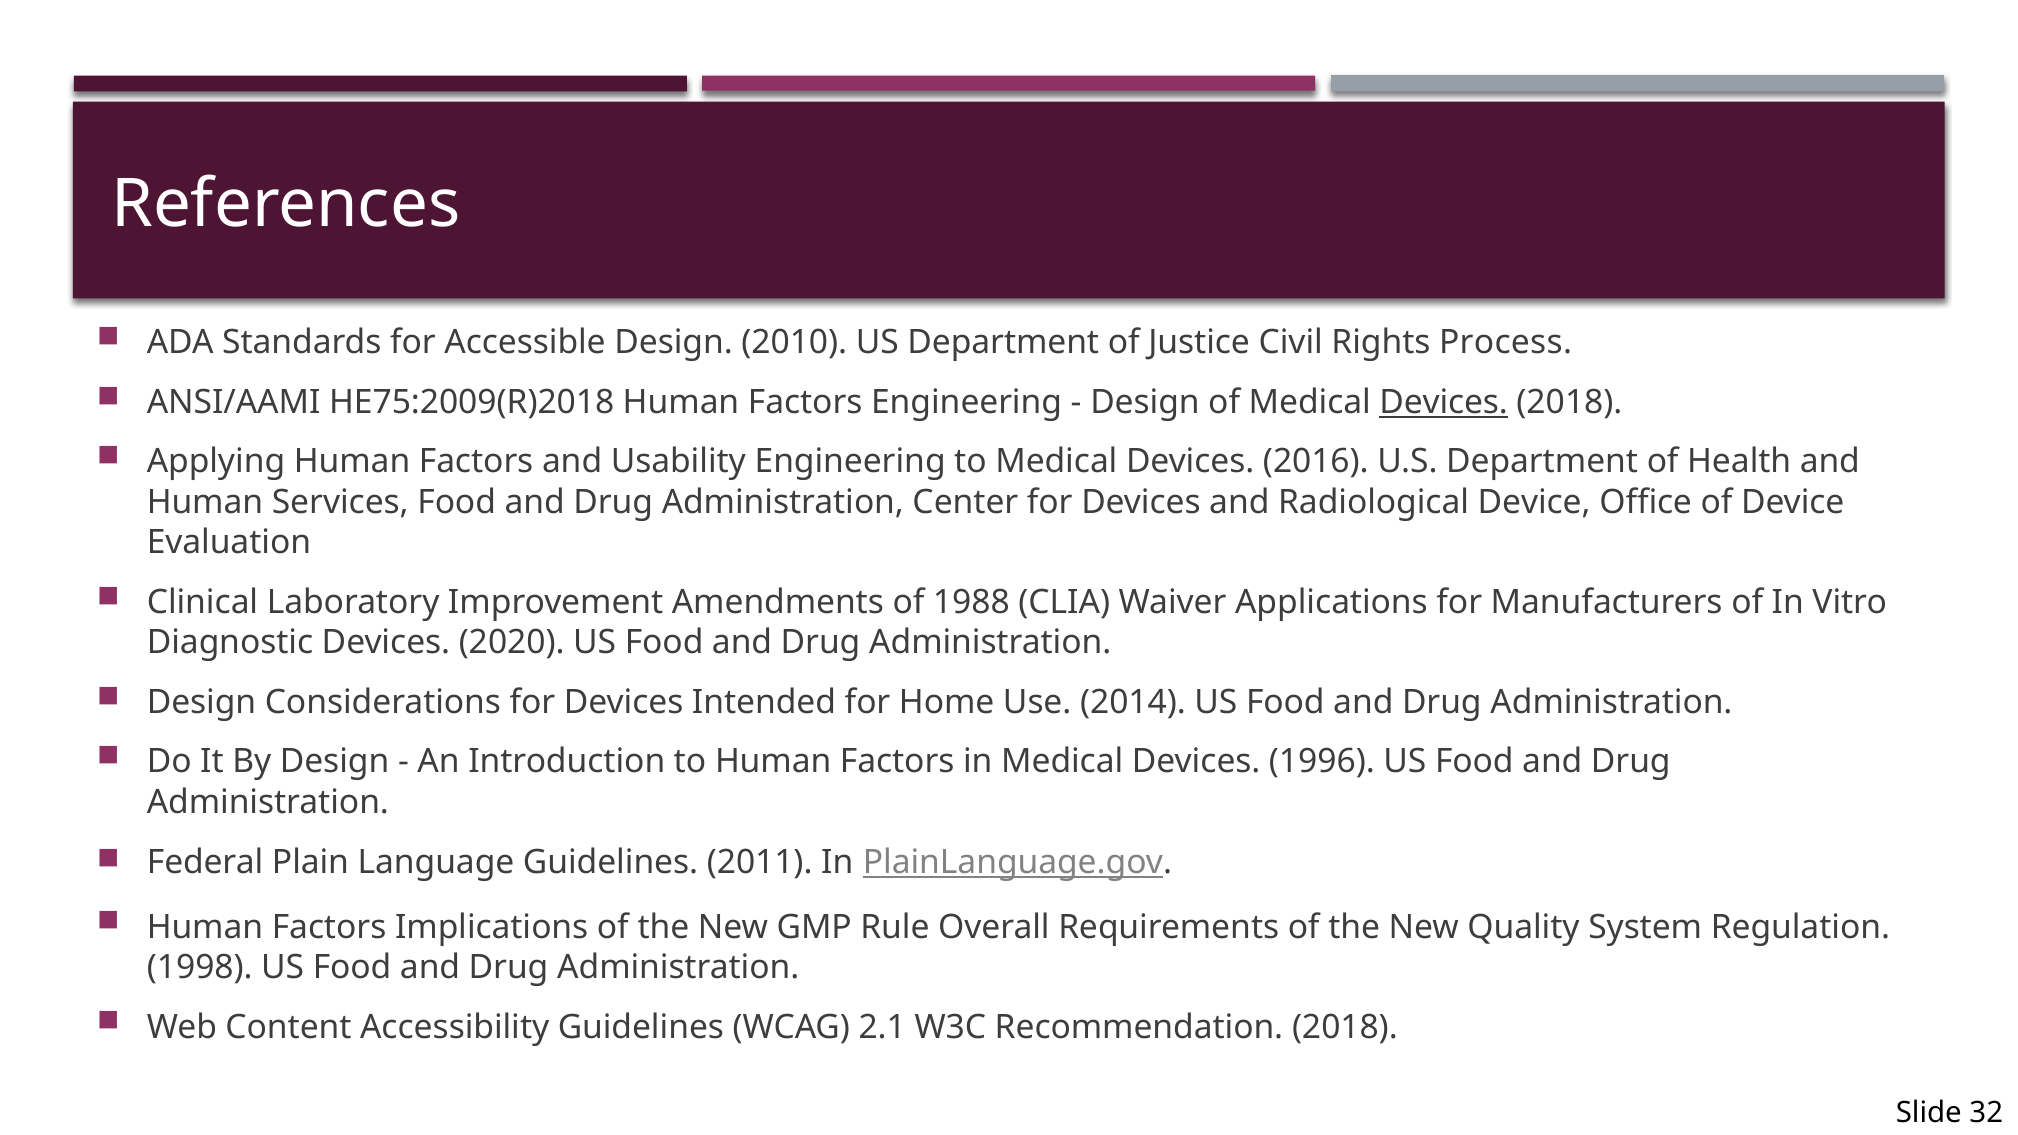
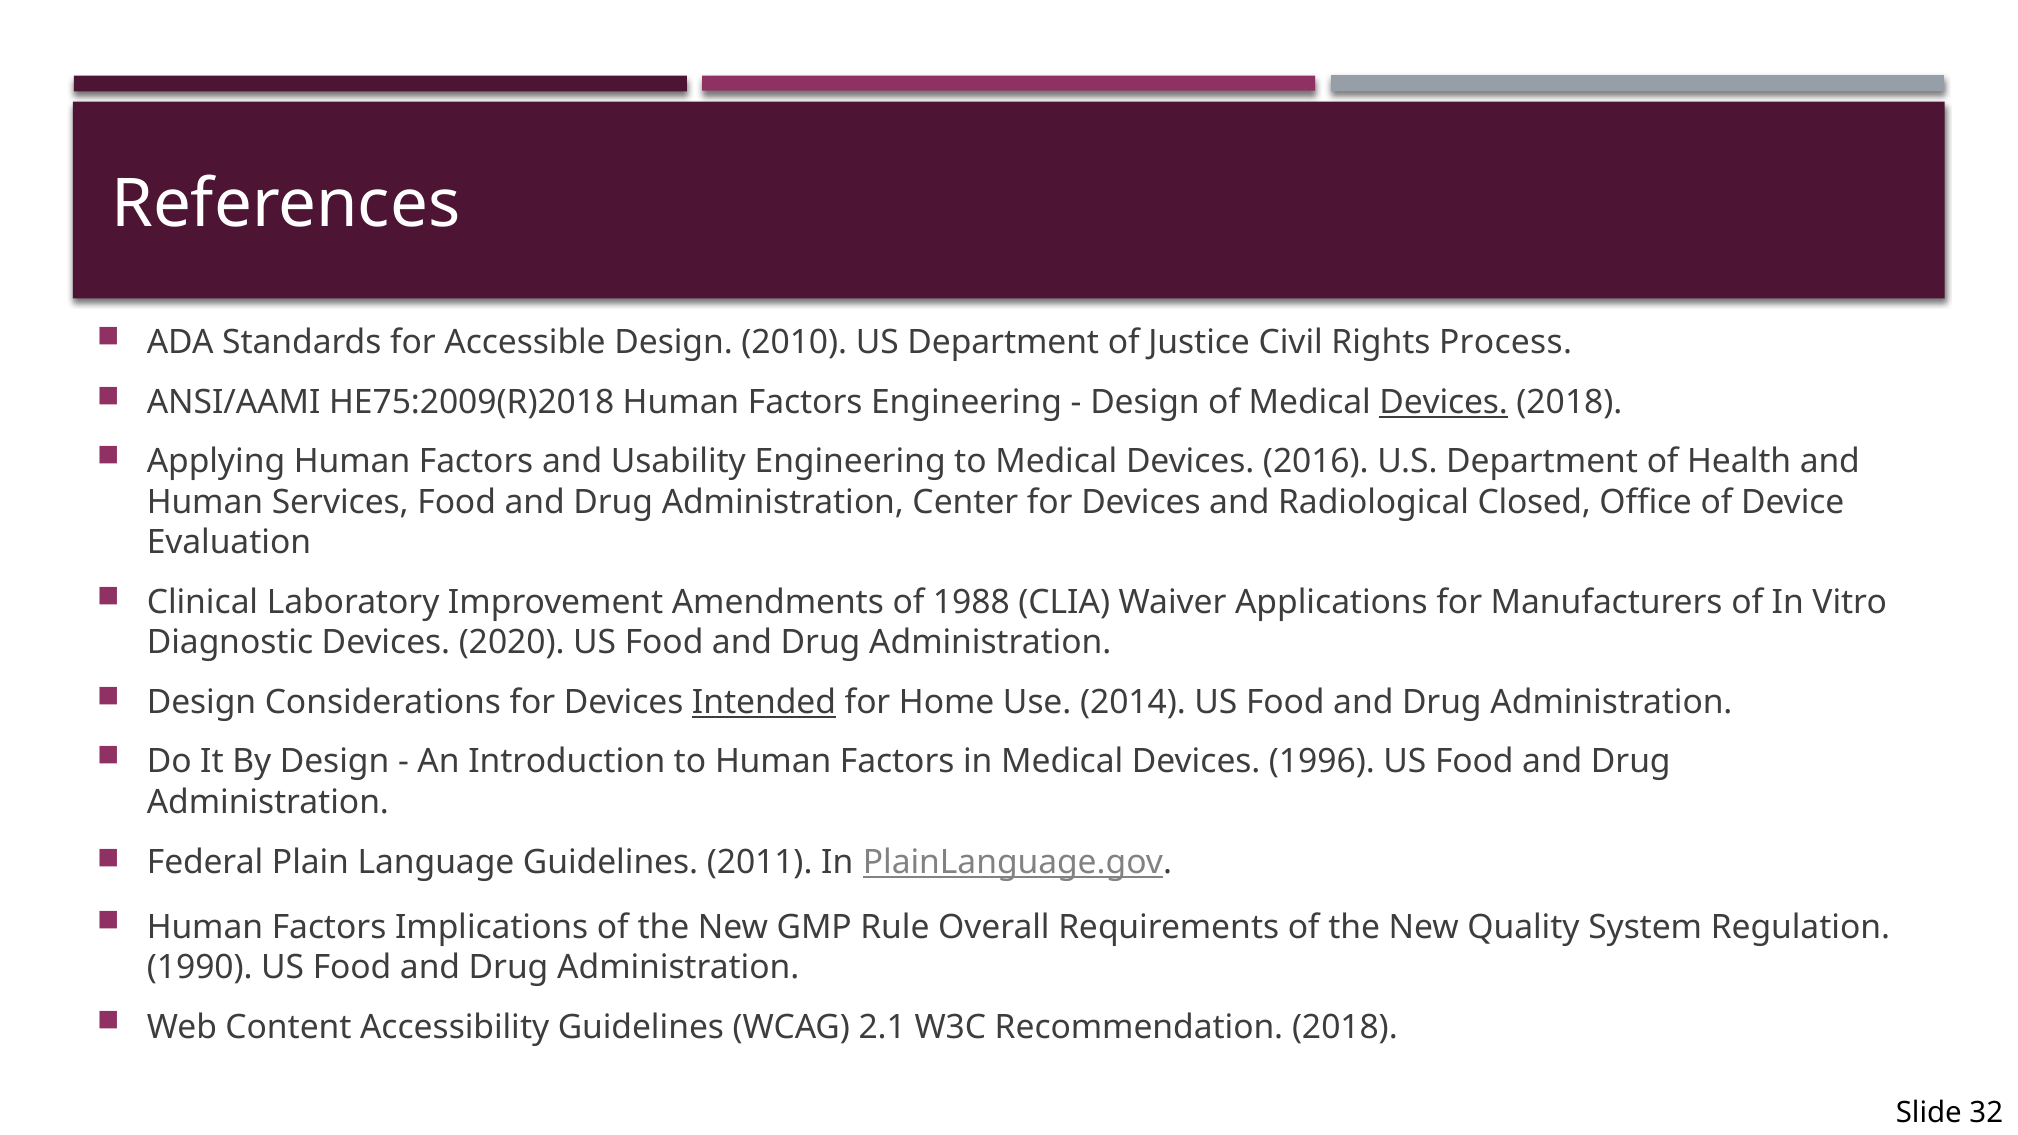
Radiological Device: Device -> Closed
Intended underline: none -> present
1998: 1998 -> 1990
